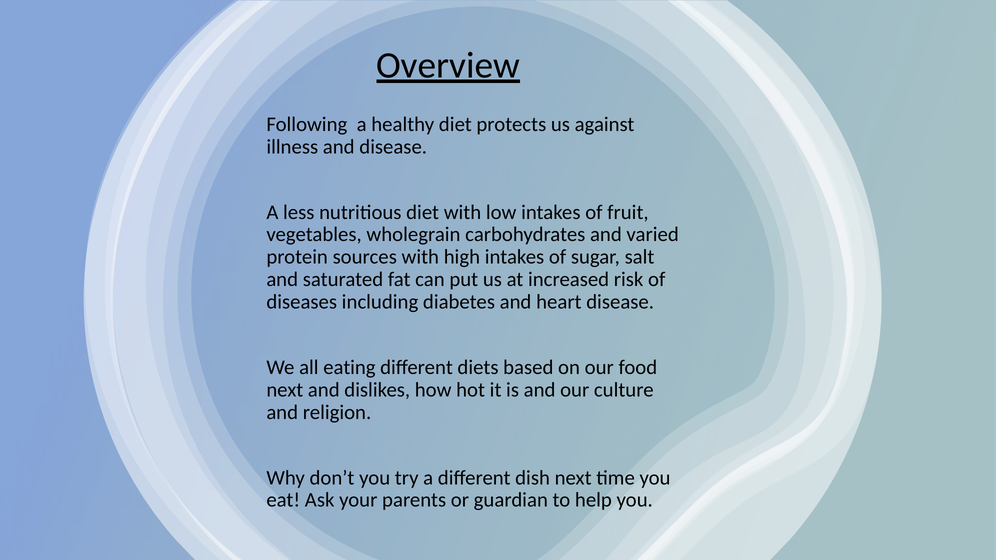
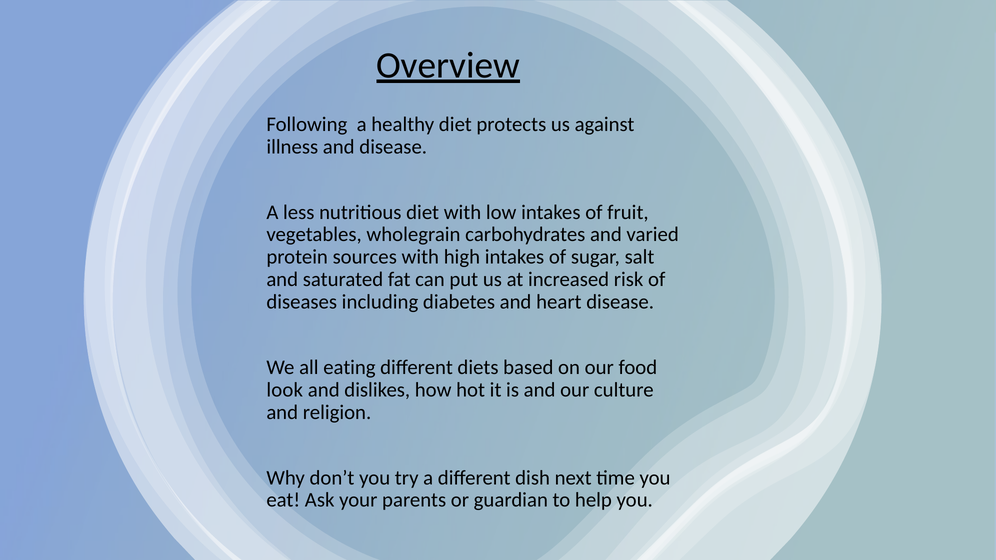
next at (285, 390): next -> look
